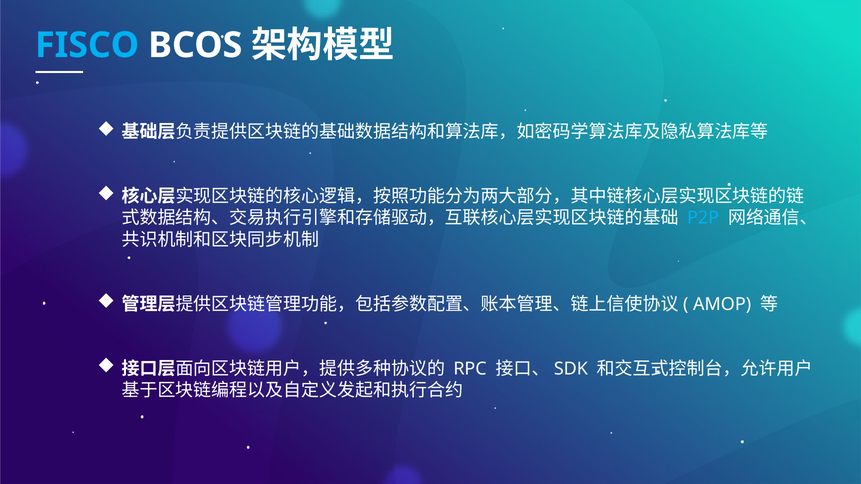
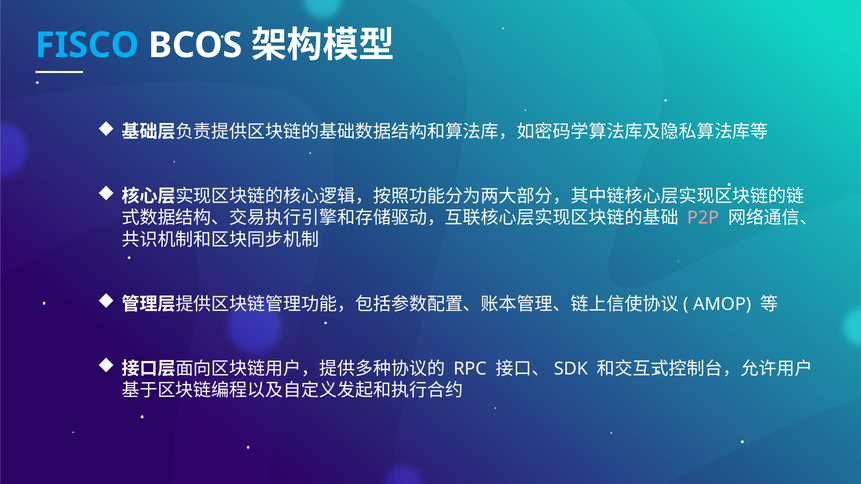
P2P colour: light blue -> pink
